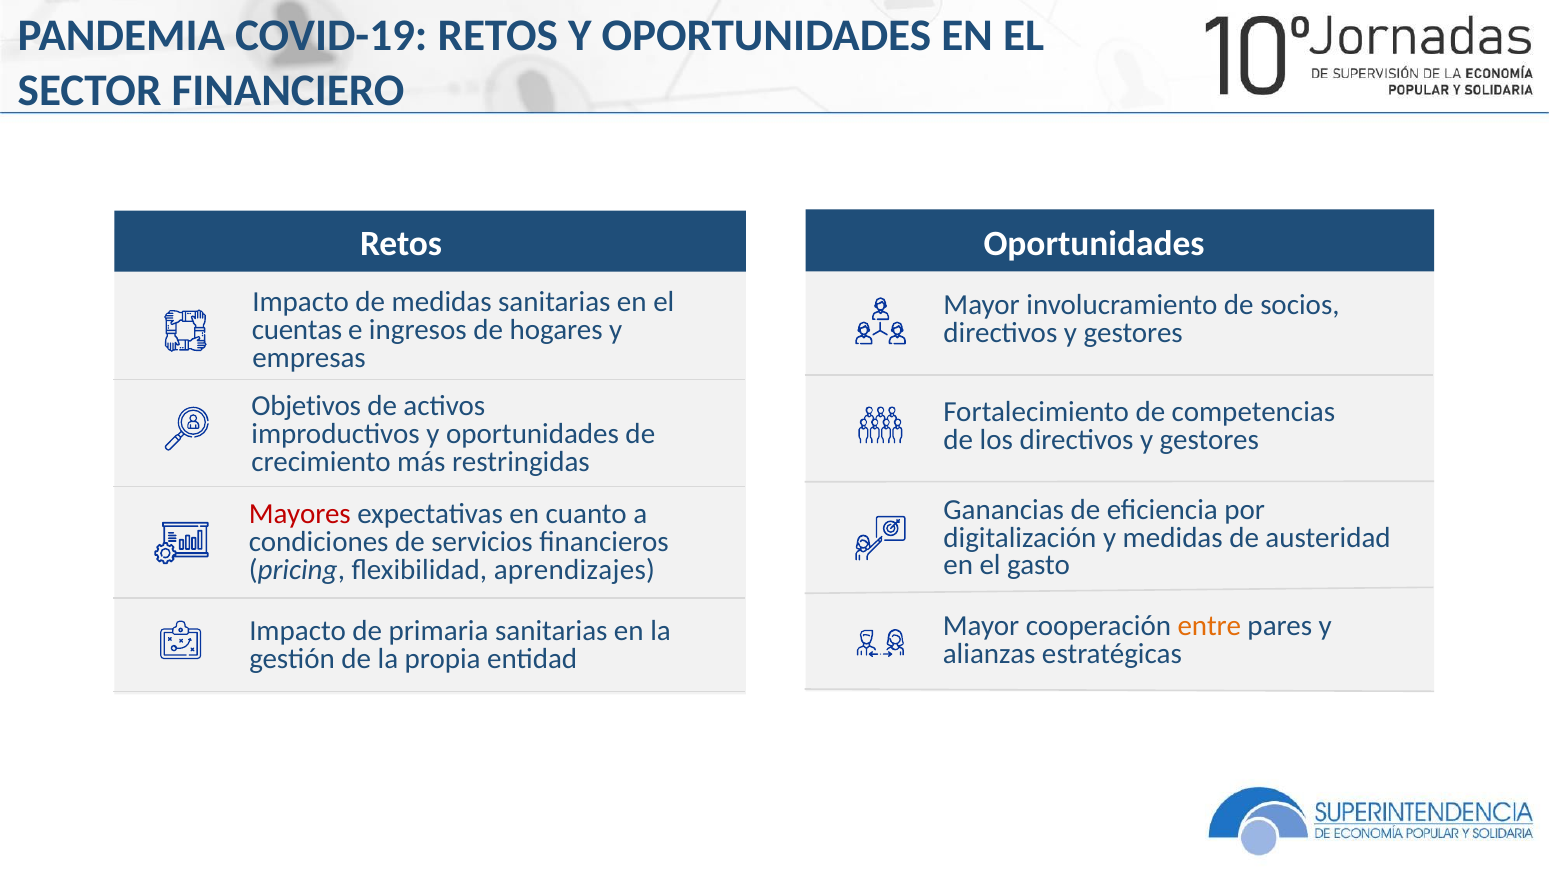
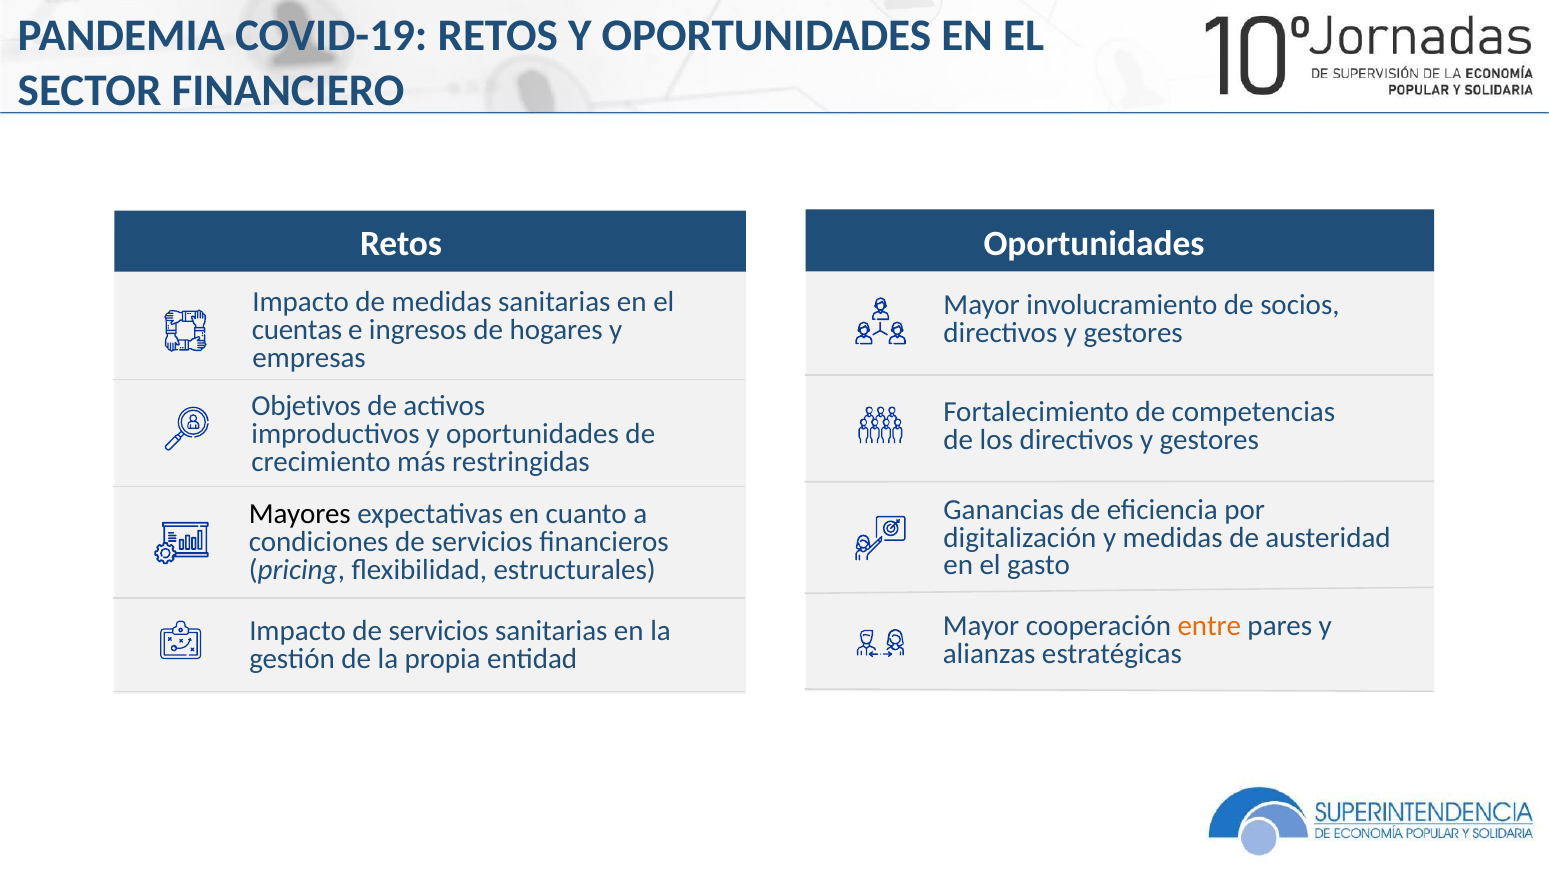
Mayores colour: red -> black
aprendizajes: aprendizajes -> estructurales
Impacto de primaria: primaria -> servicios
